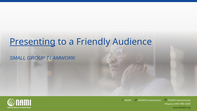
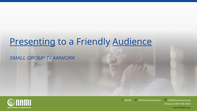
Audience underline: none -> present
